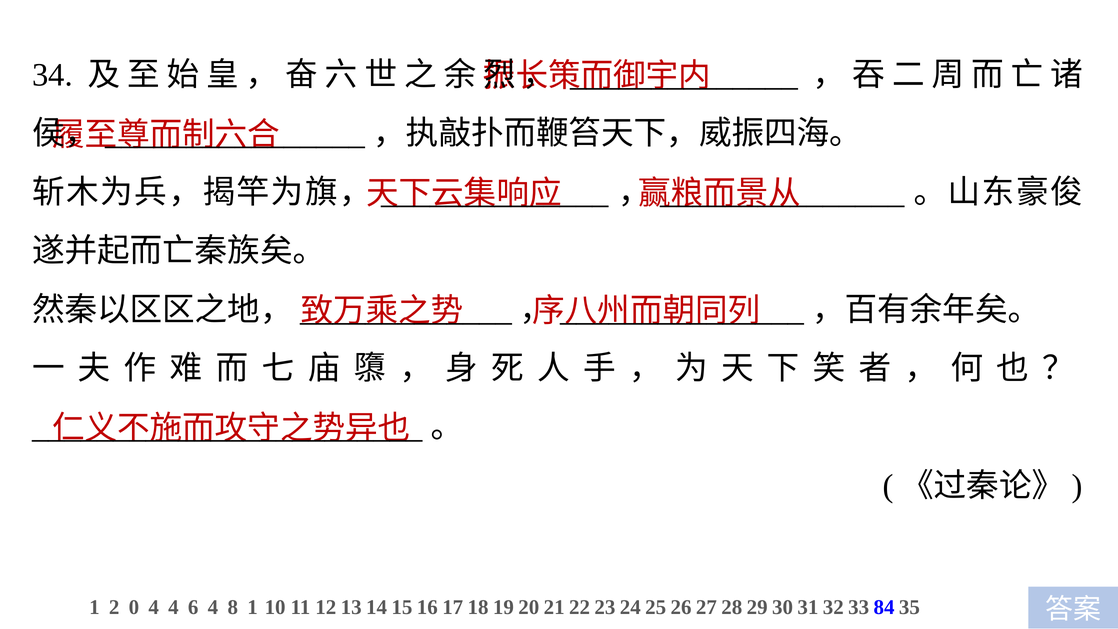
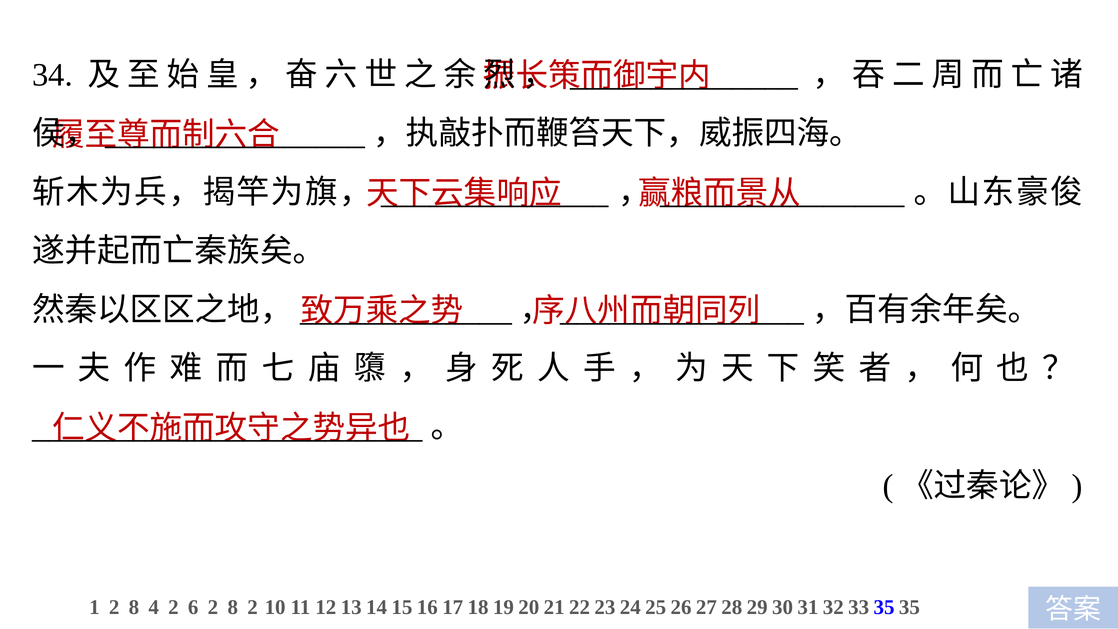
1 2 0: 0 -> 8
4 4: 4 -> 2
6 4: 4 -> 2
8 1: 1 -> 2
84 at (884, 608): 84 -> 35
